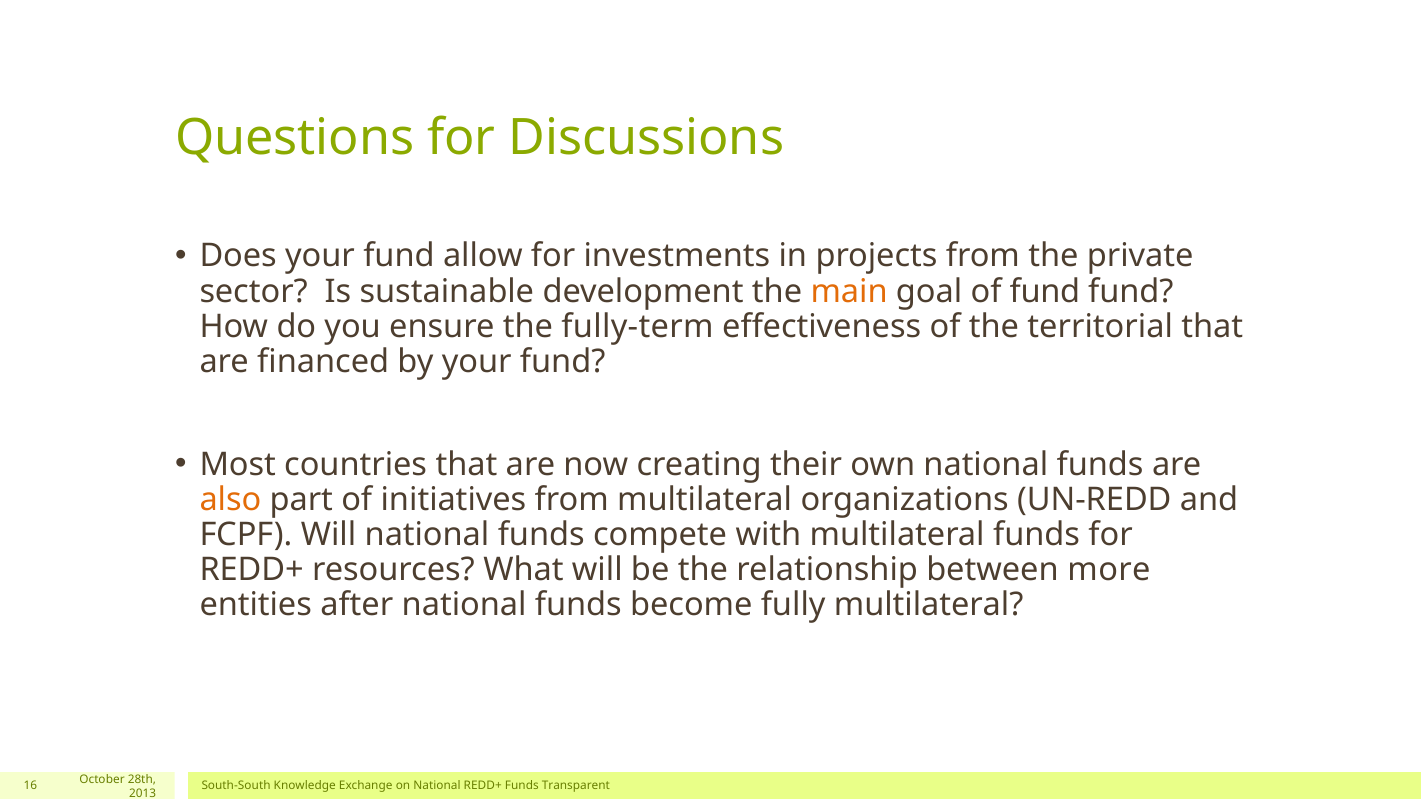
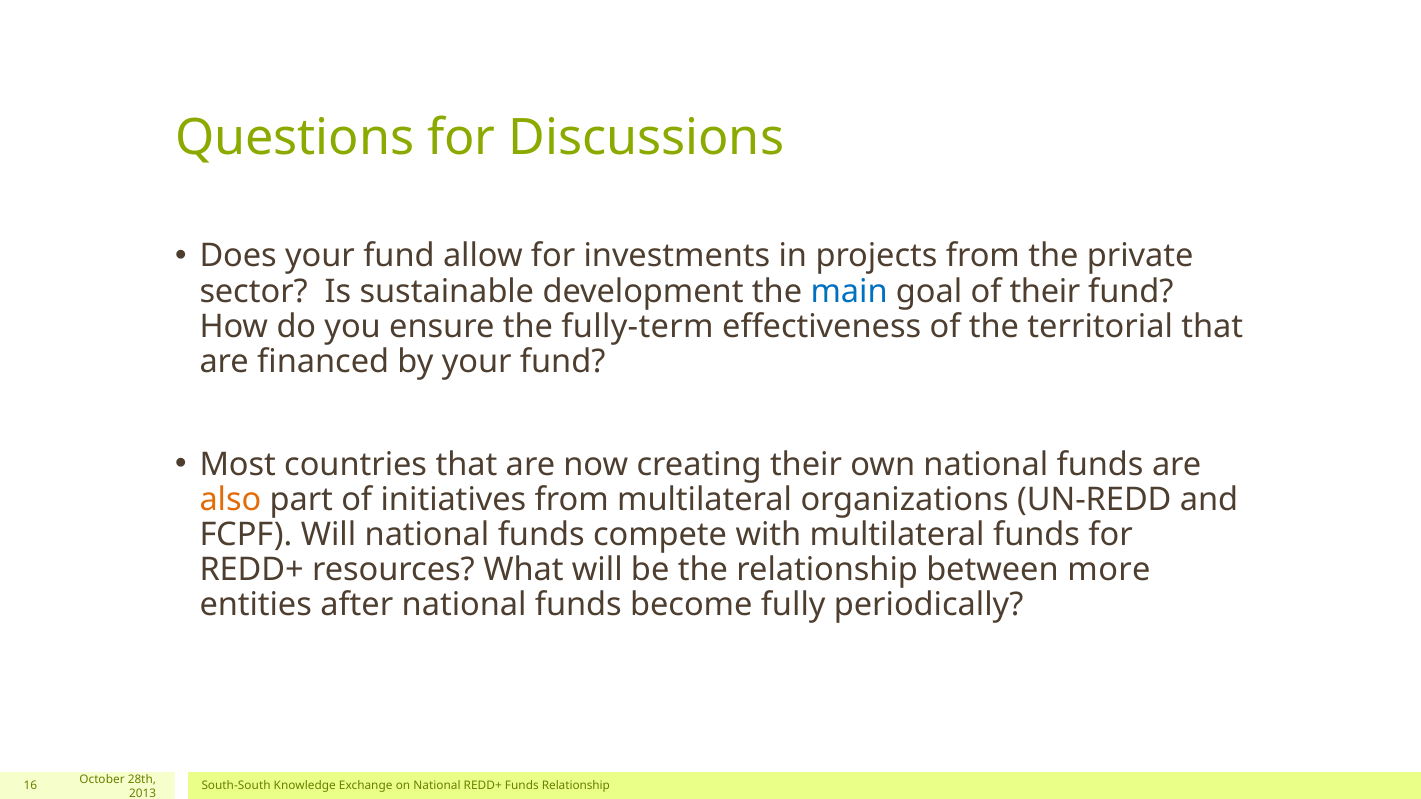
main colour: orange -> blue
of fund: fund -> their
fully multilateral: multilateral -> periodically
Funds Transparent: Transparent -> Relationship
